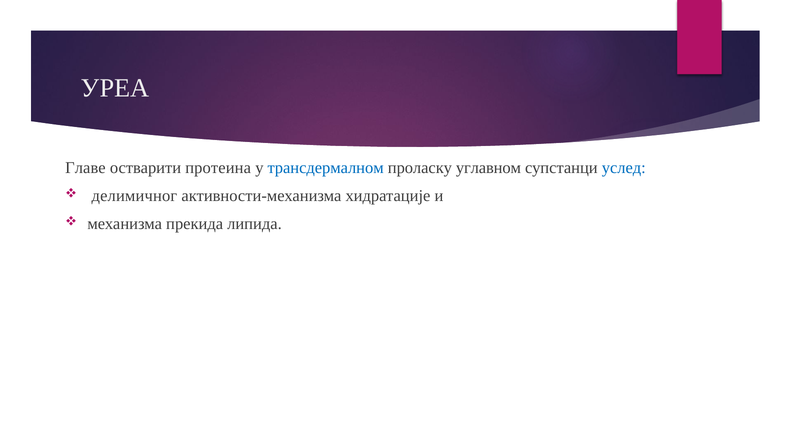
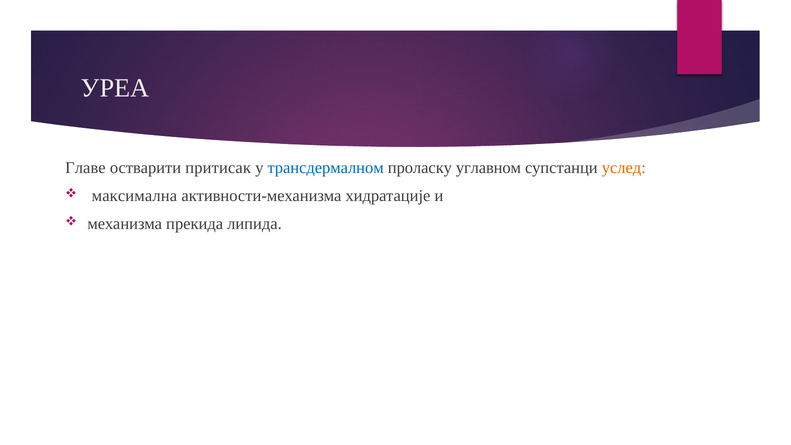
протеина: протеина -> притисак
услед colour: blue -> orange
делимичног: делимичног -> максимална
